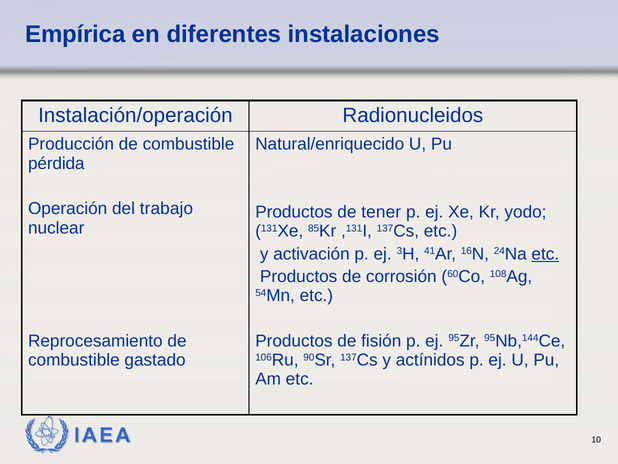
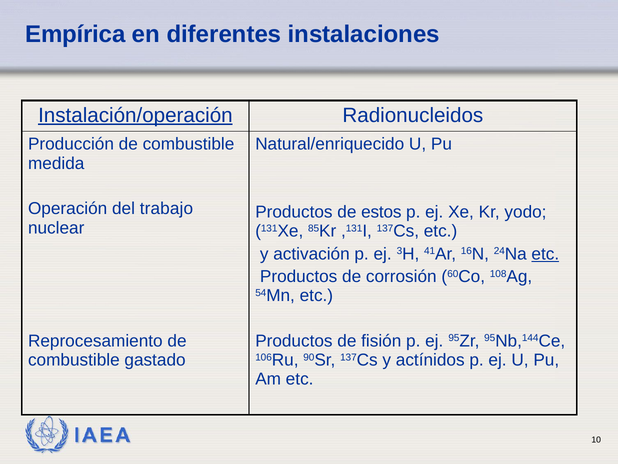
Instalación/operación underline: none -> present
pérdida: pérdida -> medida
tener: tener -> estos
